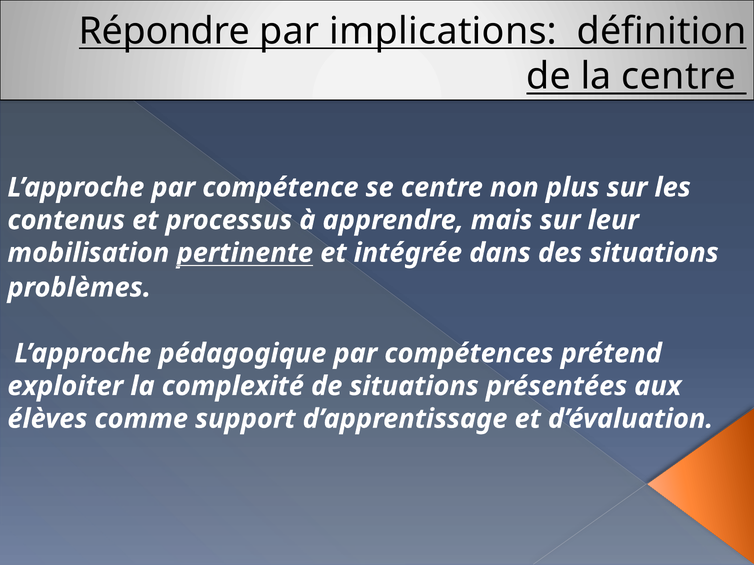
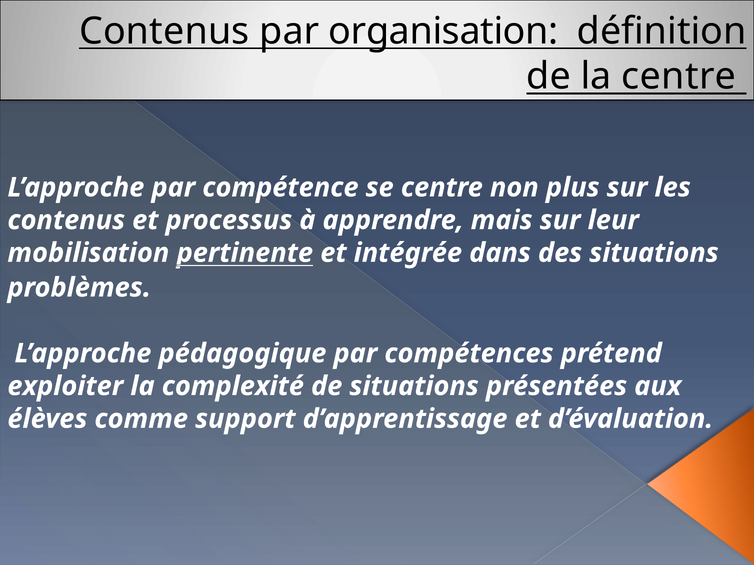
Répondre at (165, 31): Répondre -> Contenus
implications: implications -> organisation
